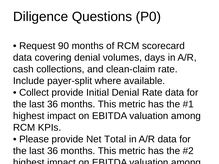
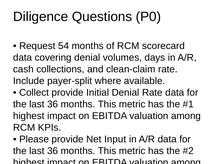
90: 90 -> 54
Total: Total -> Input
